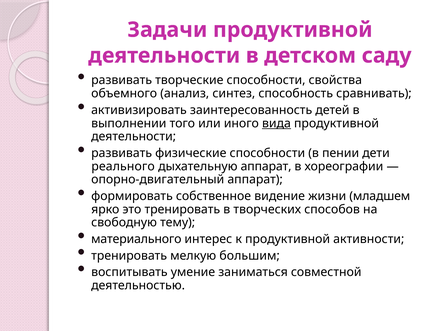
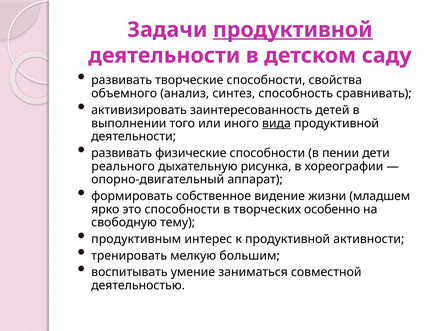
продуктивной at (293, 30) underline: none -> present
дыхательную аппарат: аппарат -> рисунка
это тренировать: тренировать -> способности
способов: способов -> особенно
материального: материального -> продуктивным
